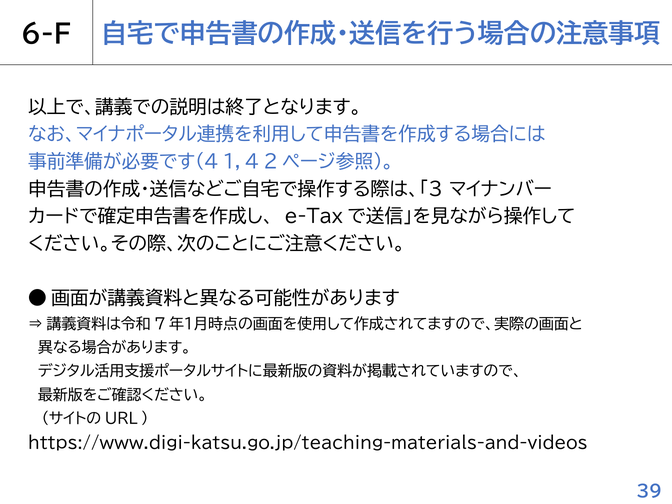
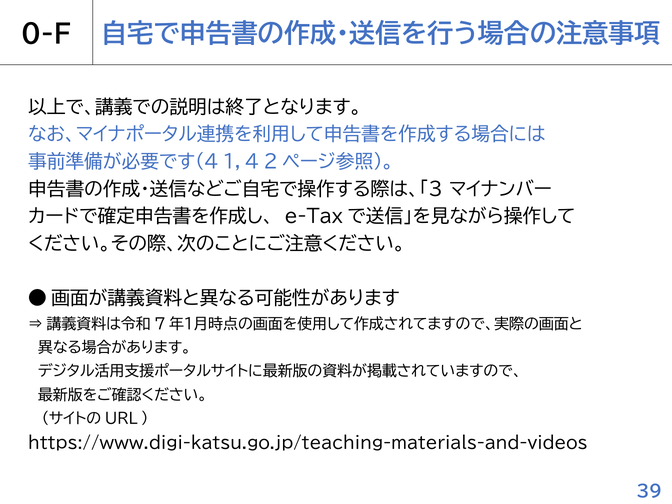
6-F: 6-F -> 0-F
